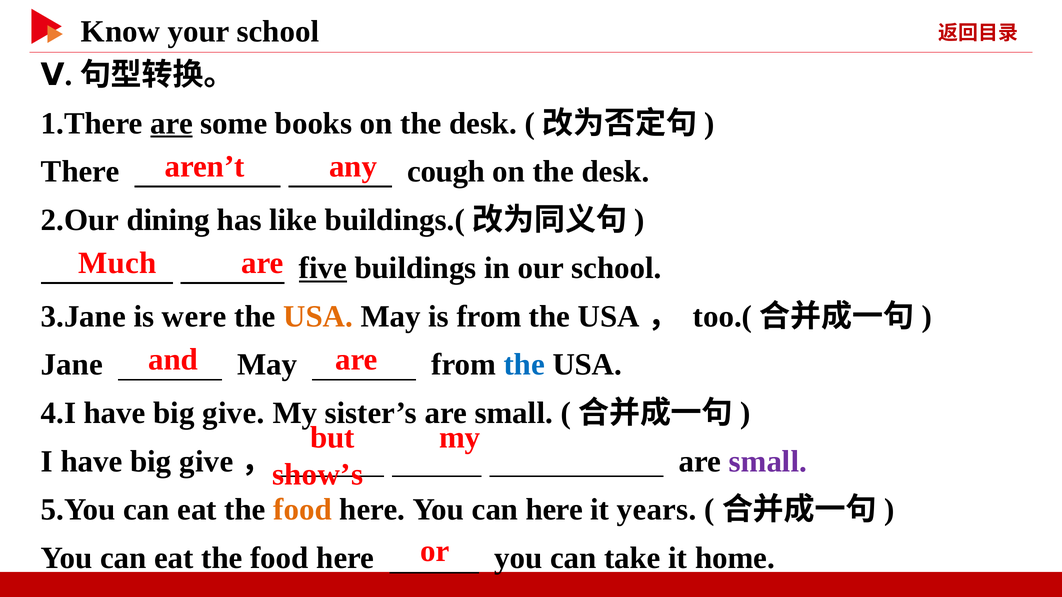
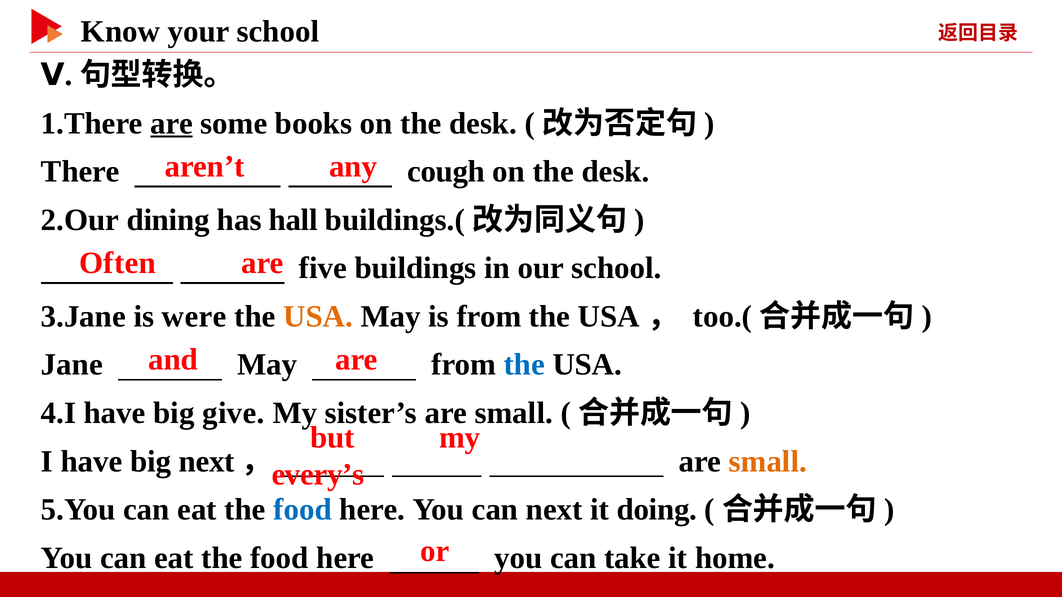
like: like -> hall
Much: Much -> Often
five underline: present -> none
I have big give: give -> next
small at (768, 462) colour: purple -> orange
show’s: show’s -> every’s
food at (303, 510) colour: orange -> blue
can here: here -> next
years: years -> doing
